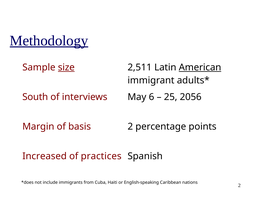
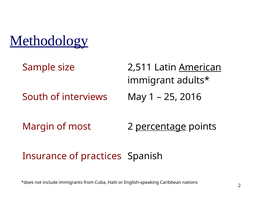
size underline: present -> none
6: 6 -> 1
2056: 2056 -> 2016
basis: basis -> most
percentage underline: none -> present
Increased: Increased -> Insurance
